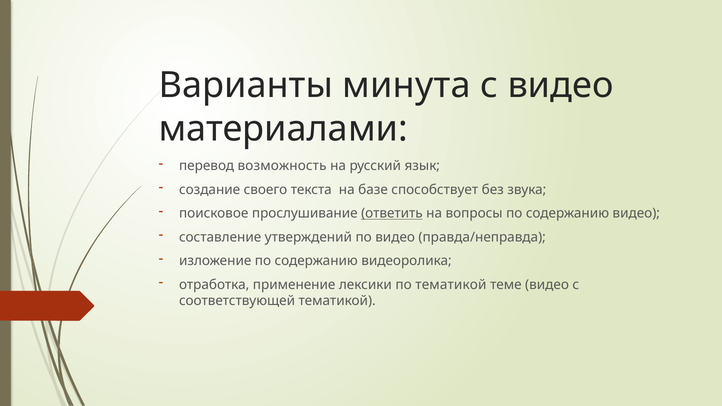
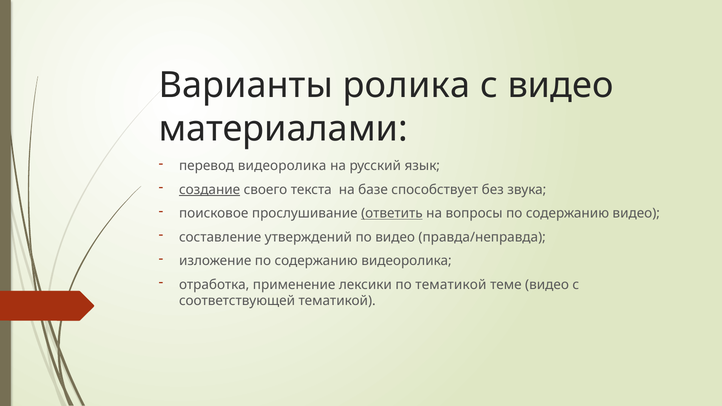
минута: минута -> ролика
перевод возможность: возможность -> видеоролика
создание underline: none -> present
